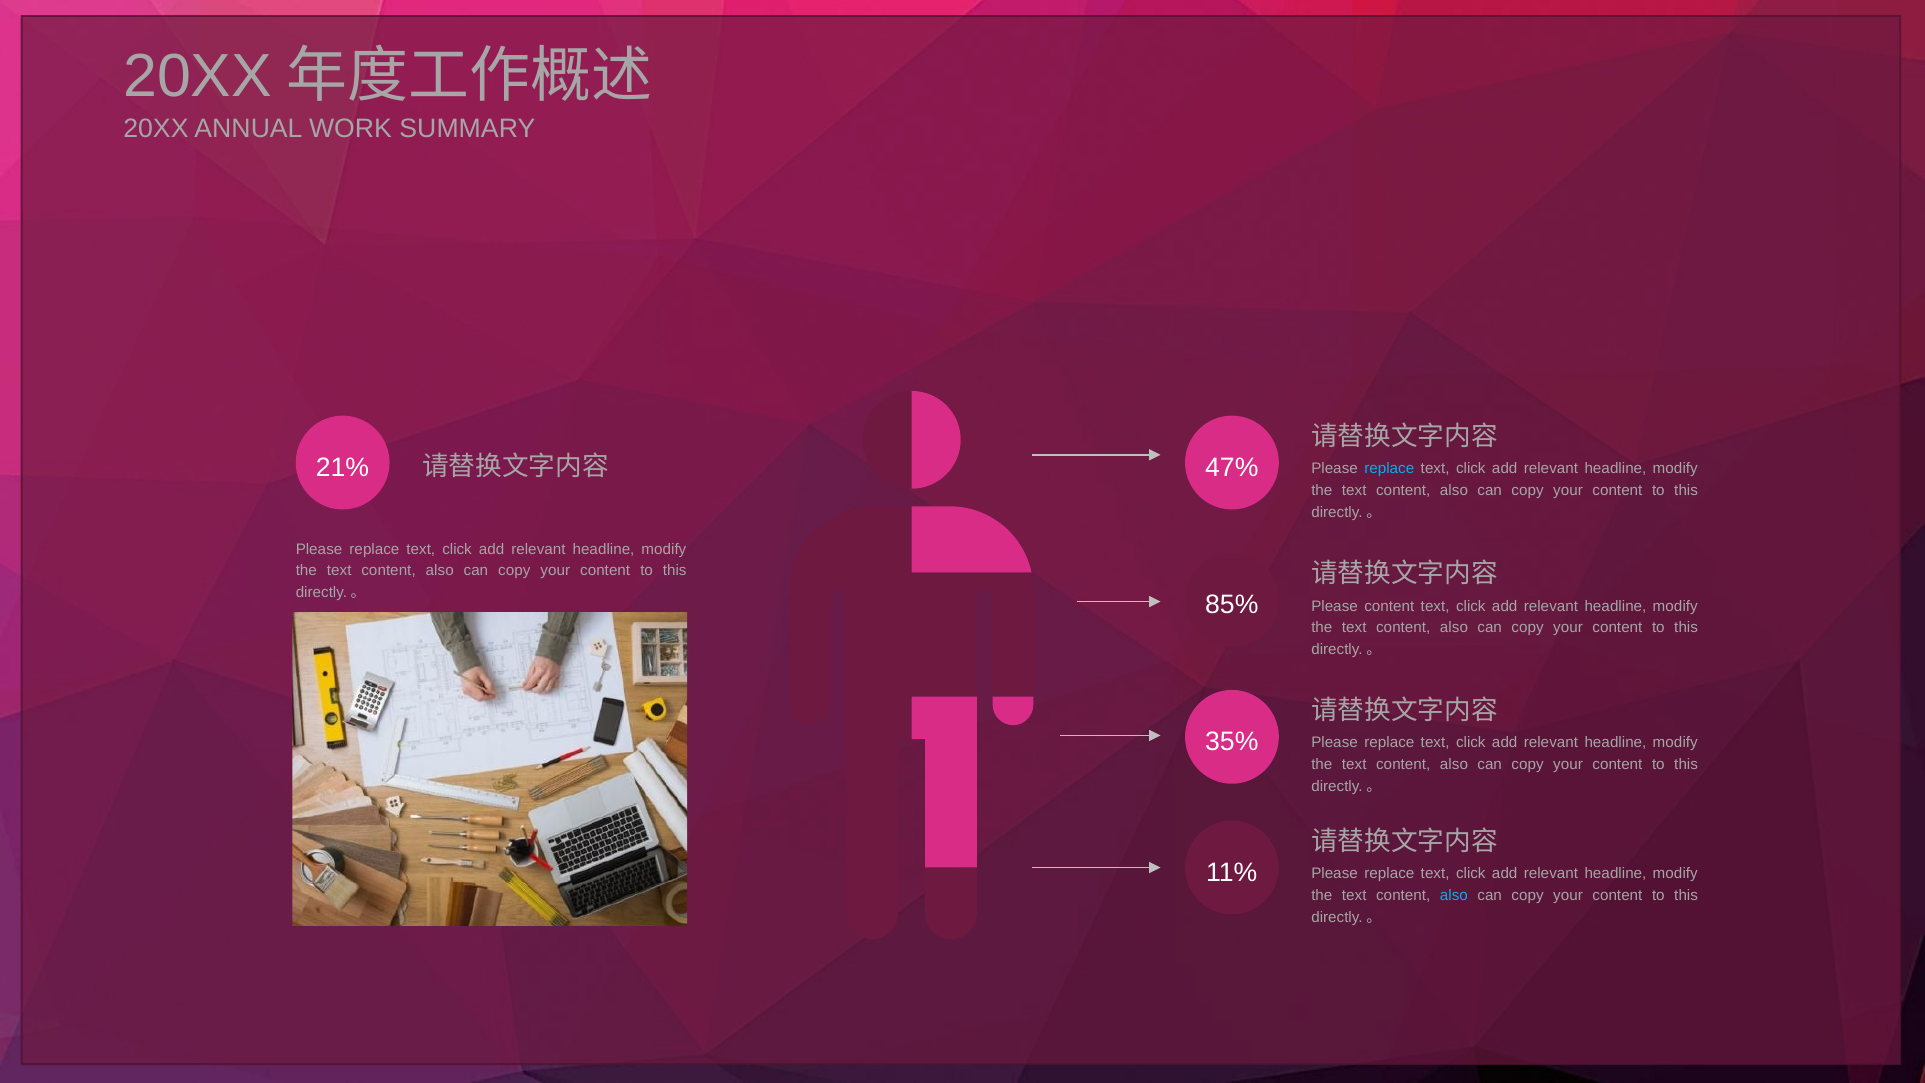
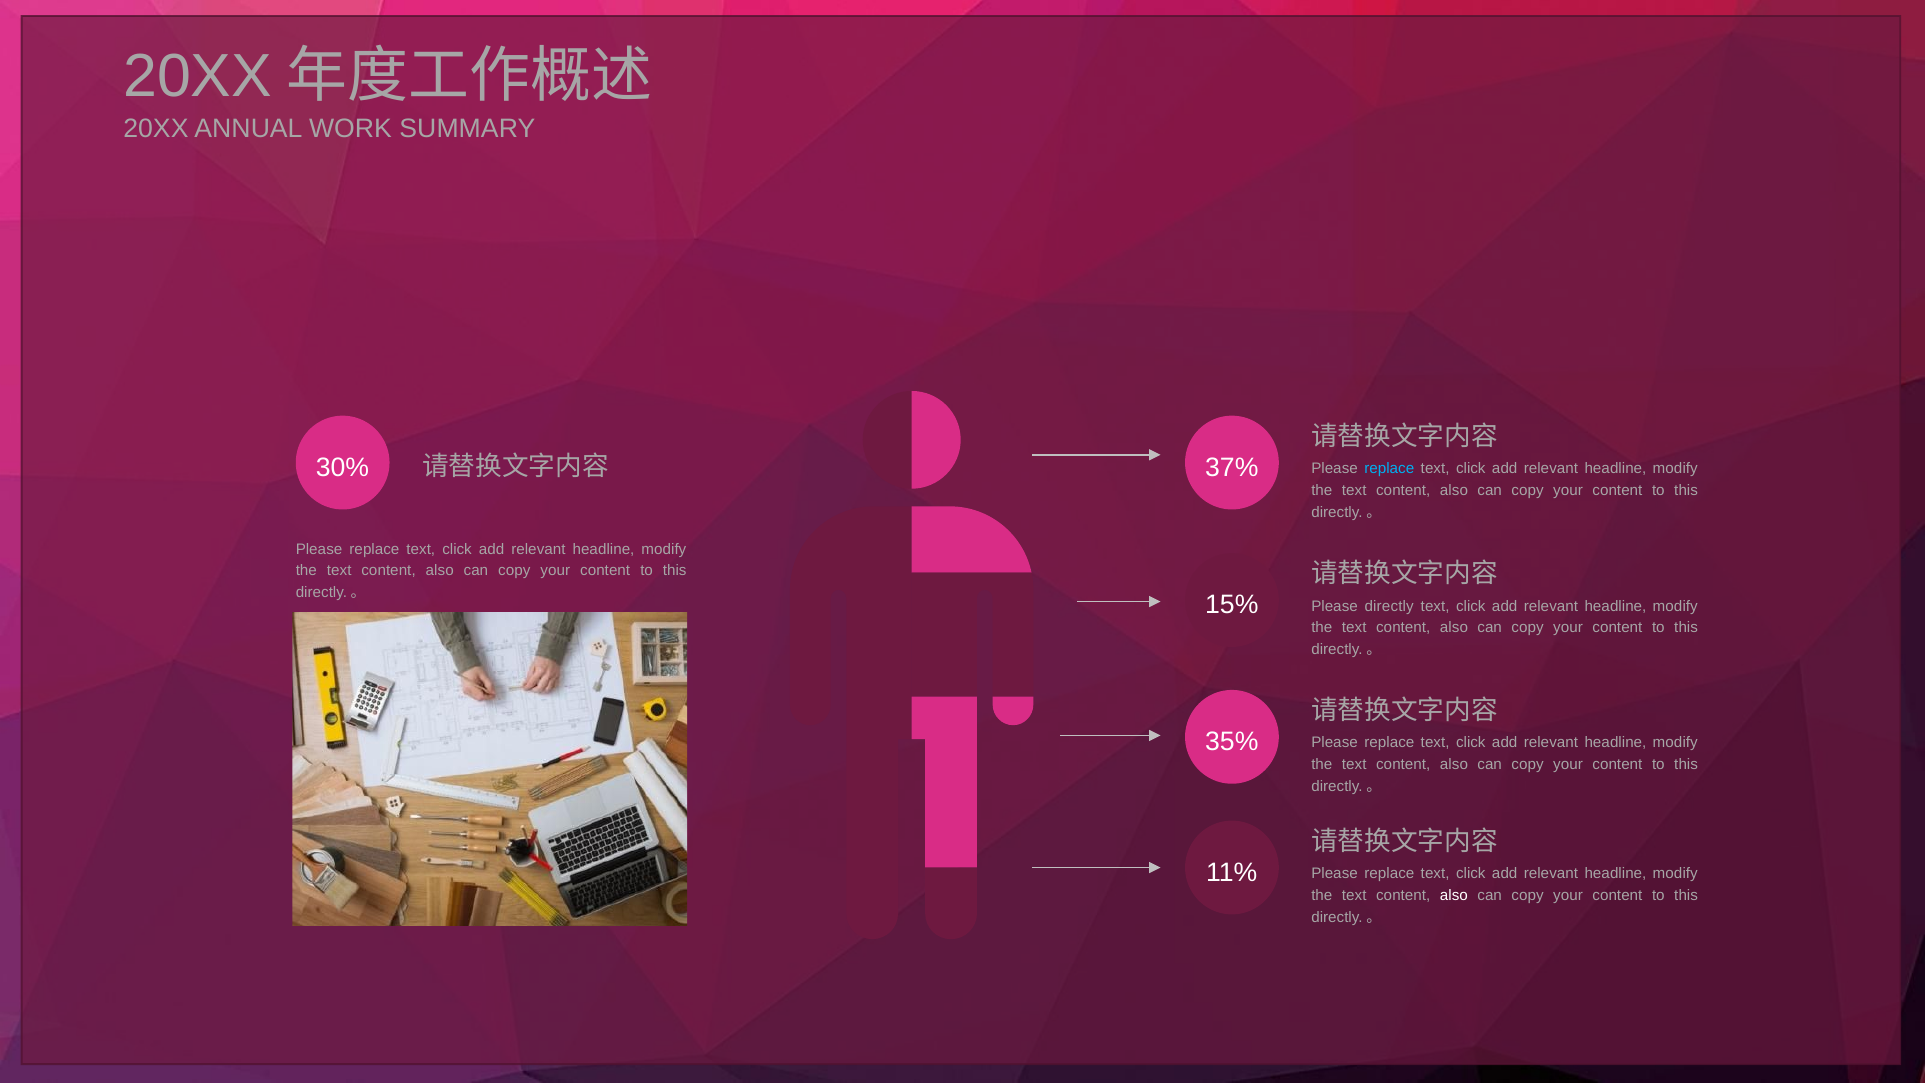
21%: 21% -> 30%
47%: 47% -> 37%
85%: 85% -> 15%
Please content: content -> directly
also at (1454, 895) colour: light blue -> white
